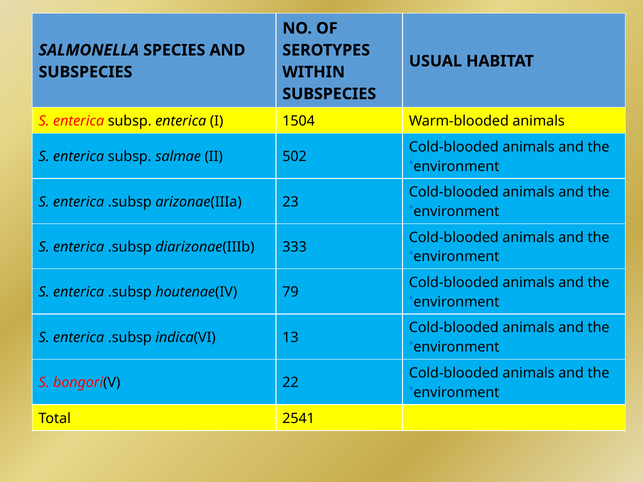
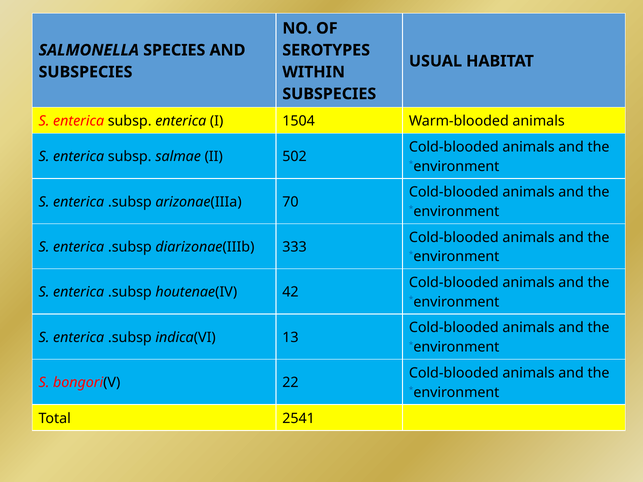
23: 23 -> 70
79: 79 -> 42
